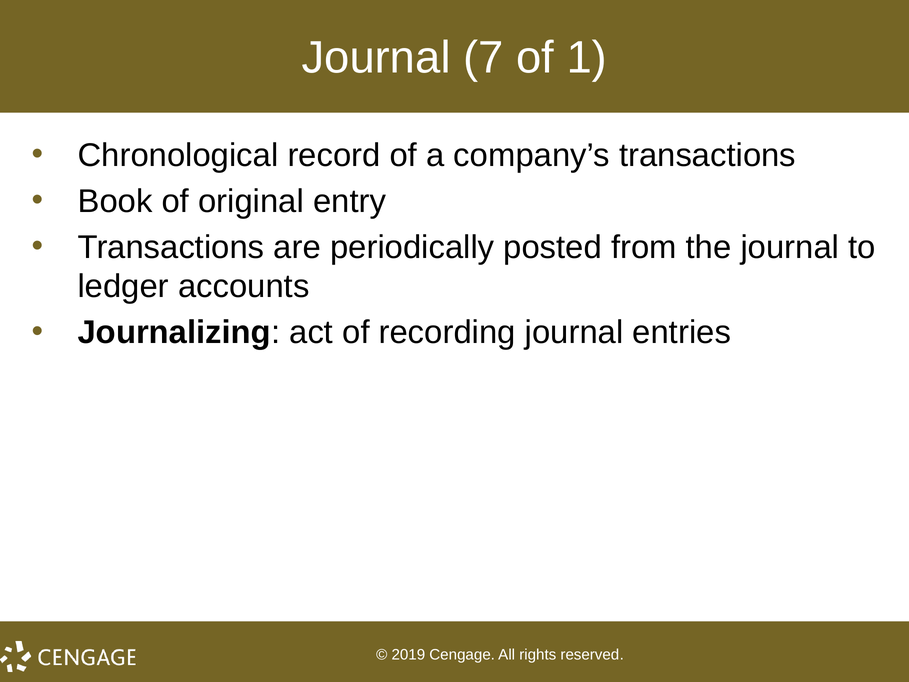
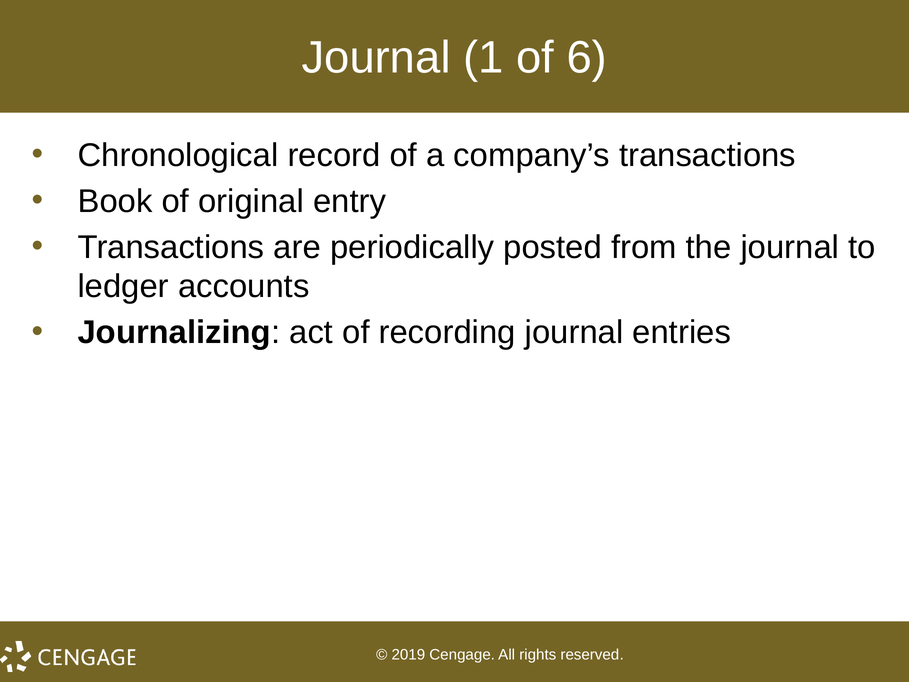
7: 7 -> 1
1: 1 -> 6
